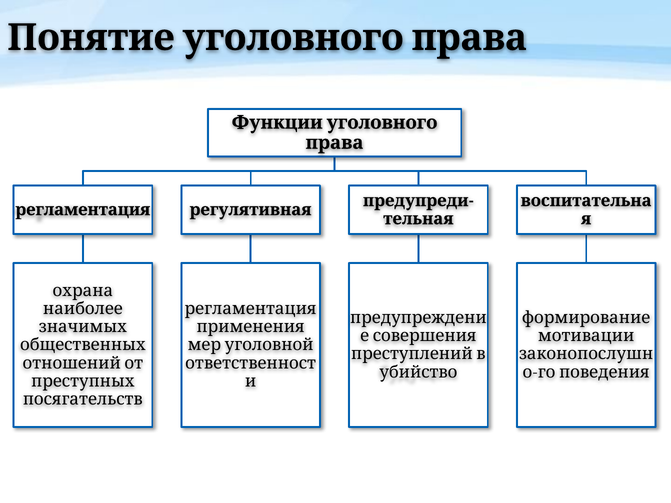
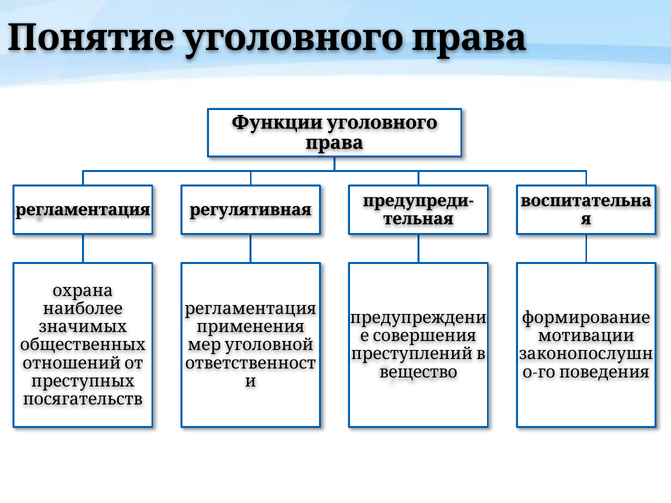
убийство: убийство -> вещество
